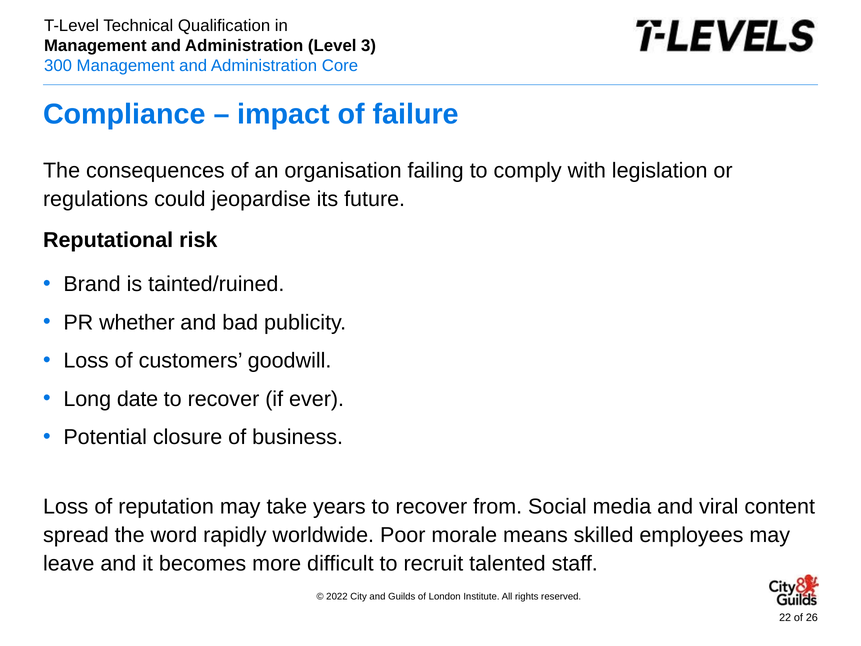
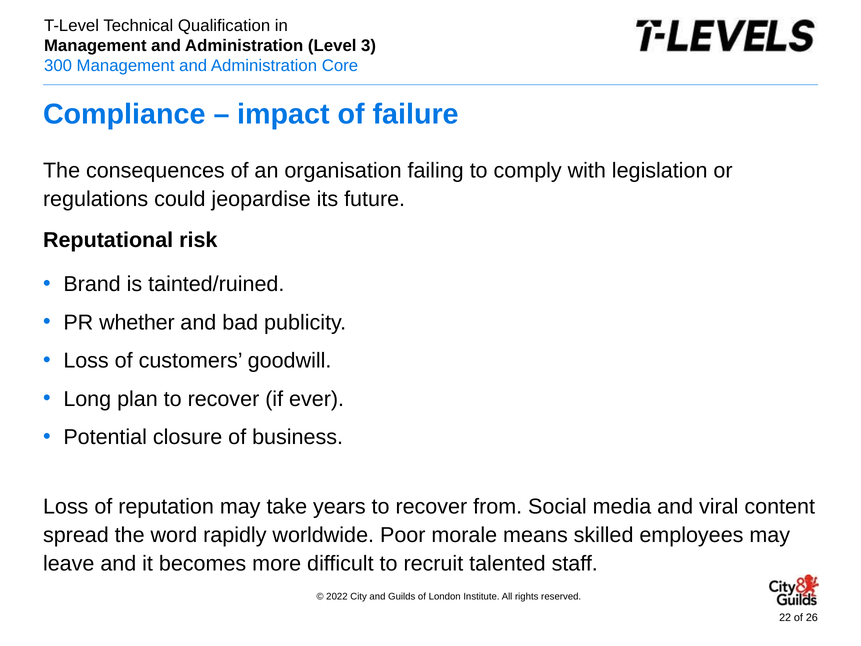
date: date -> plan
